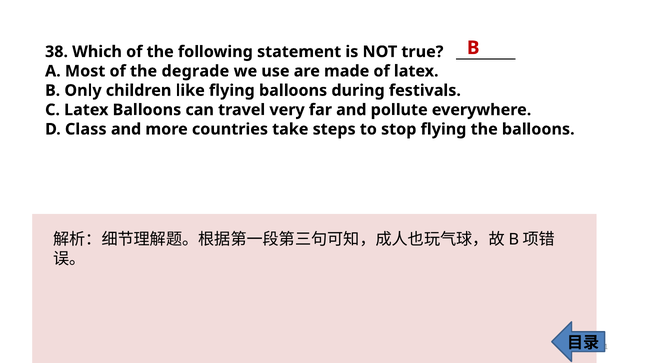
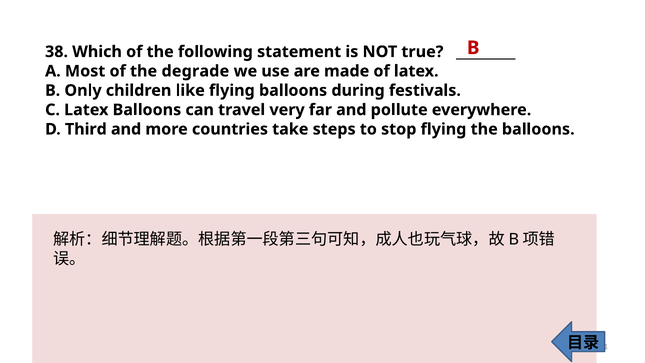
Class: Class -> Third
